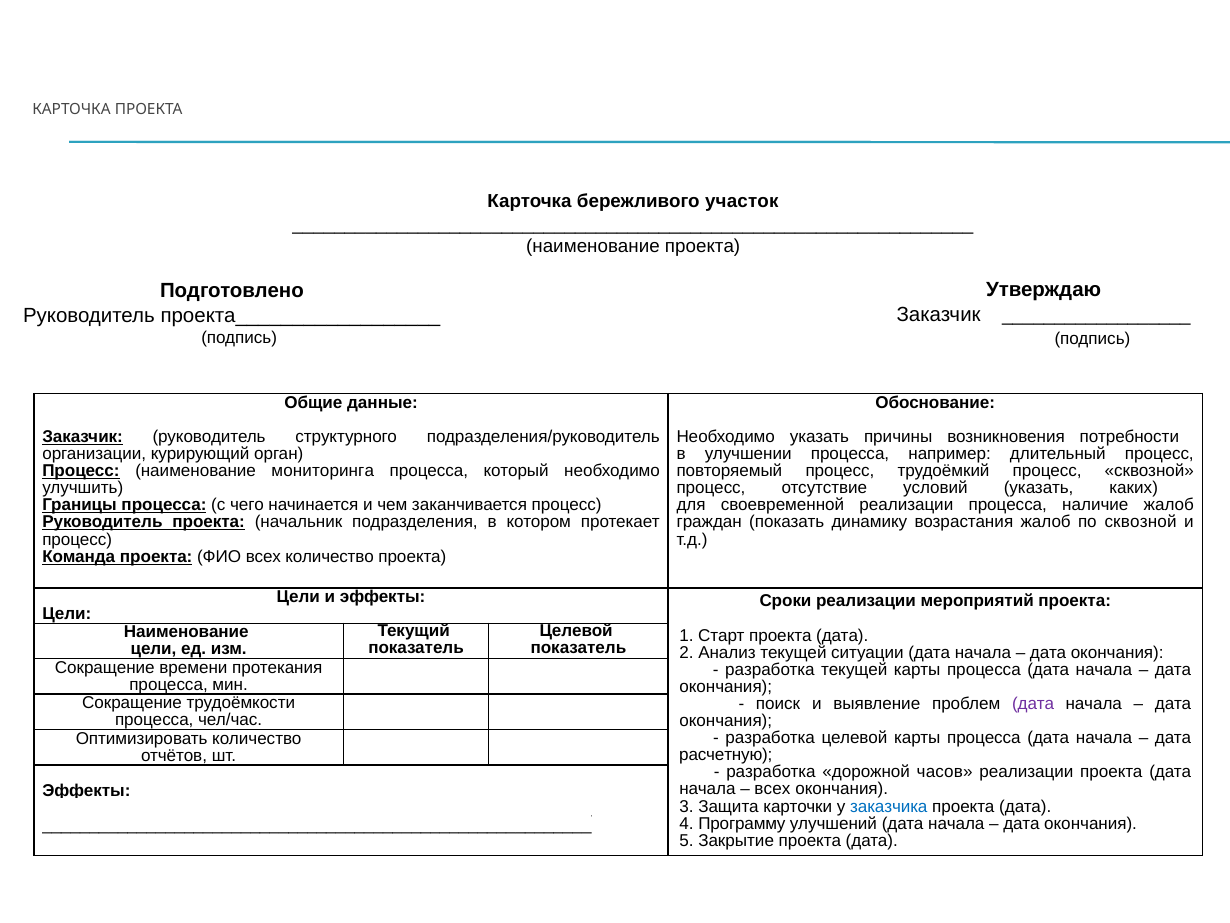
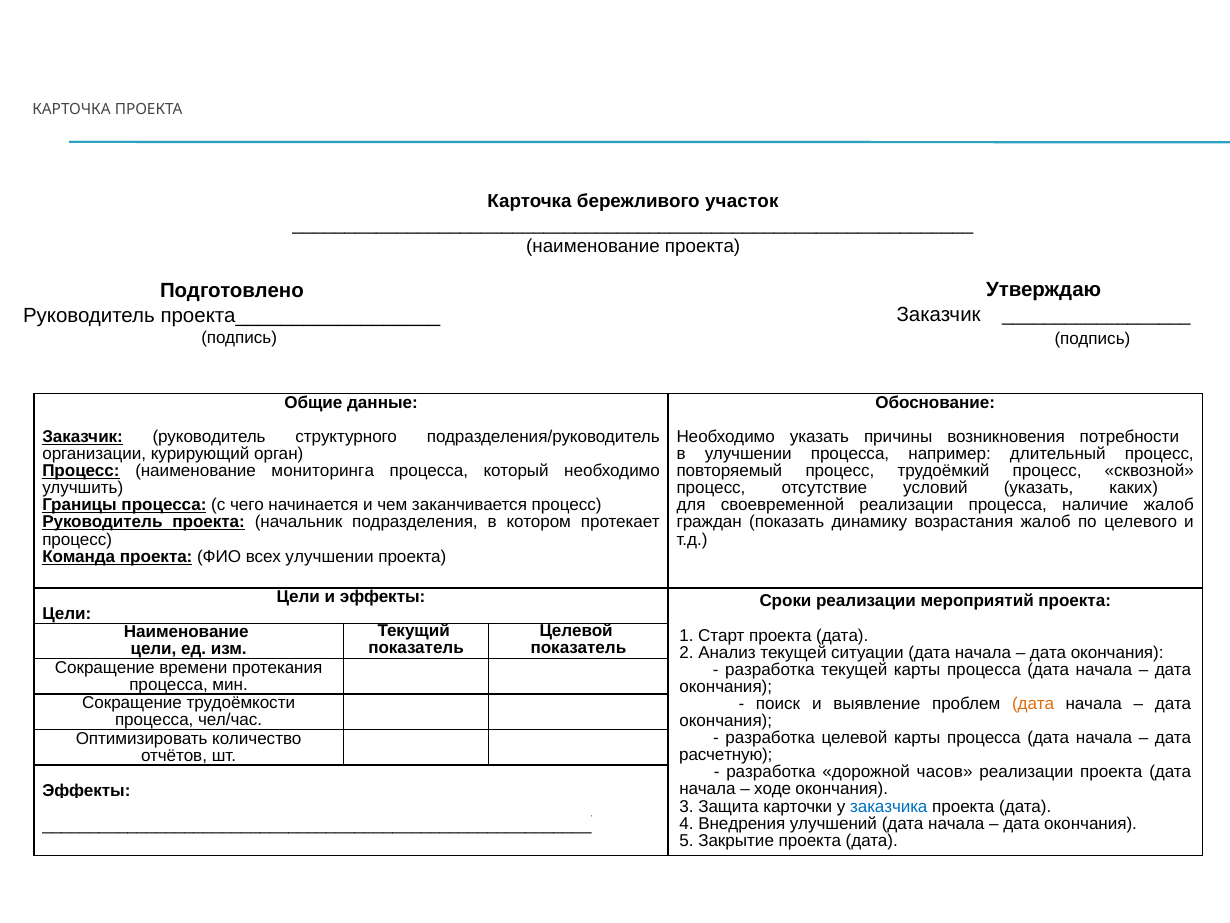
по сквозной: сквозной -> целевого
всех количество: количество -> улучшении
дата at (1033, 703) colour: purple -> orange
всех at (772, 789): всех -> ходе
Программу: Программу -> Внедрения
